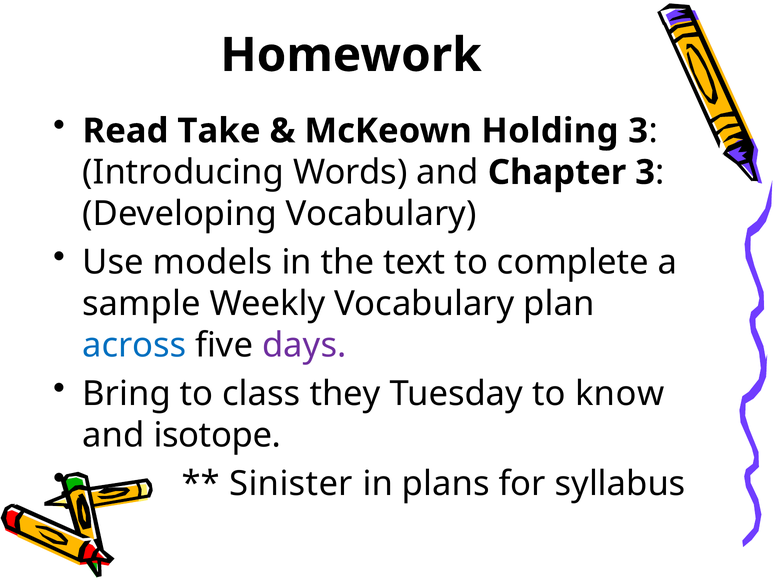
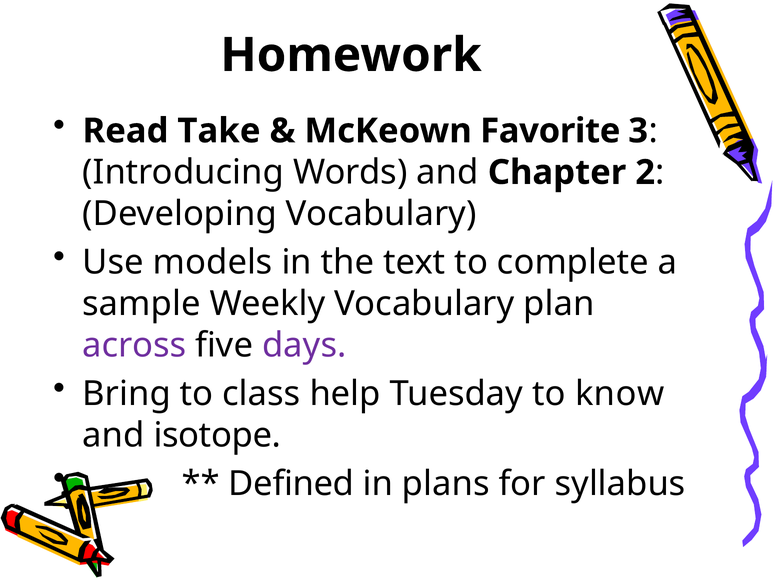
Holding: Holding -> Favorite
Chapter 3: 3 -> 2
across colour: blue -> purple
they: they -> help
Sinister: Sinister -> Defined
